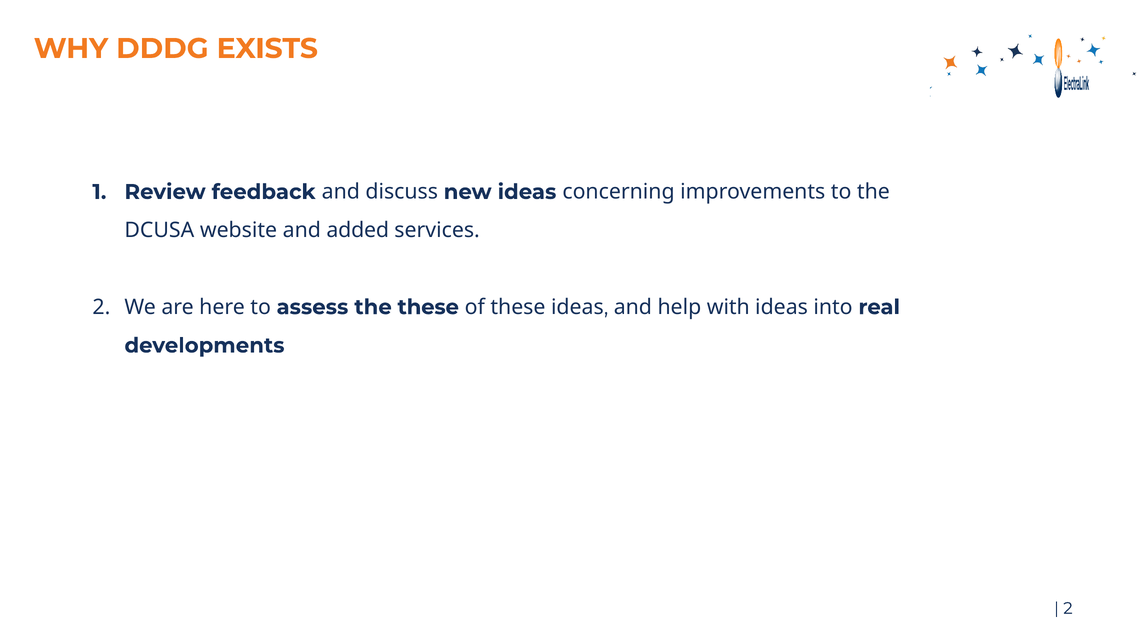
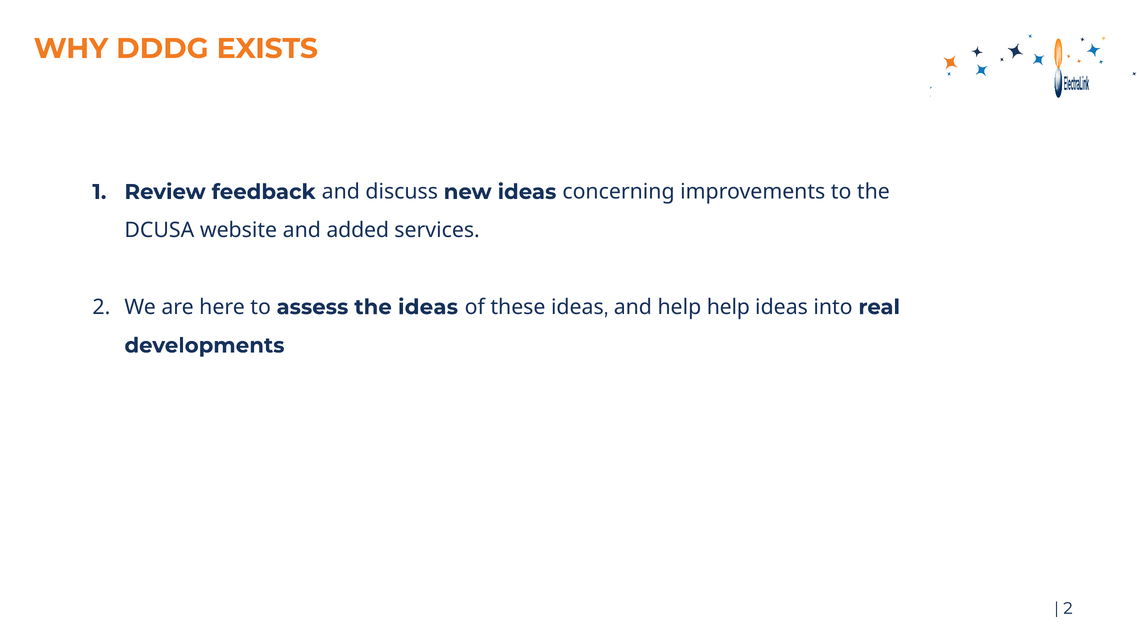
the these: these -> ideas
help with: with -> help
